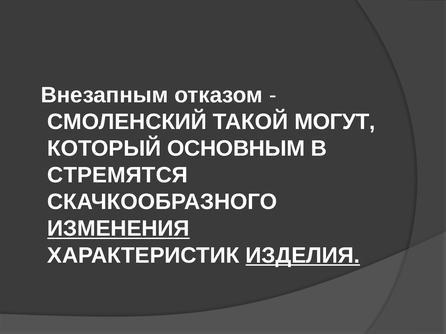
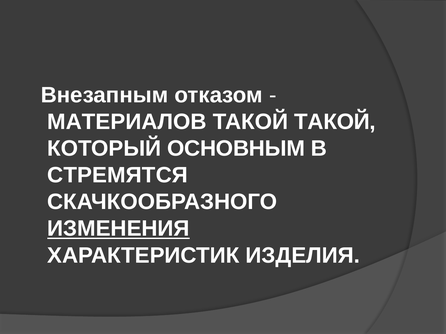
СМОЛЕНСКИЙ: СМОЛЕНСКИЙ -> МАТЕРИАЛОВ
ТАКОЙ МОГУТ: МОГУТ -> ТАКОЙ
ИЗДЕЛИЯ underline: present -> none
